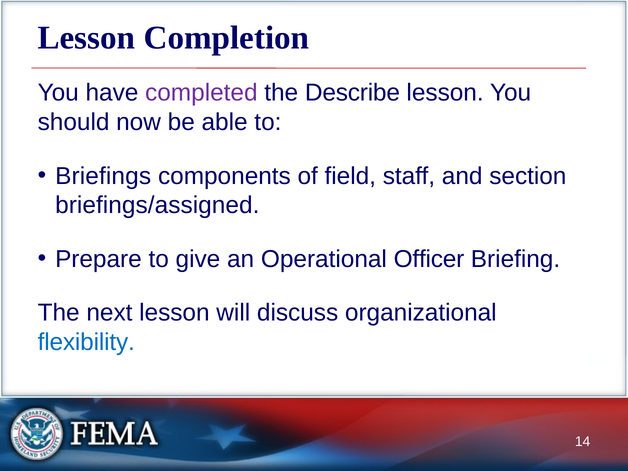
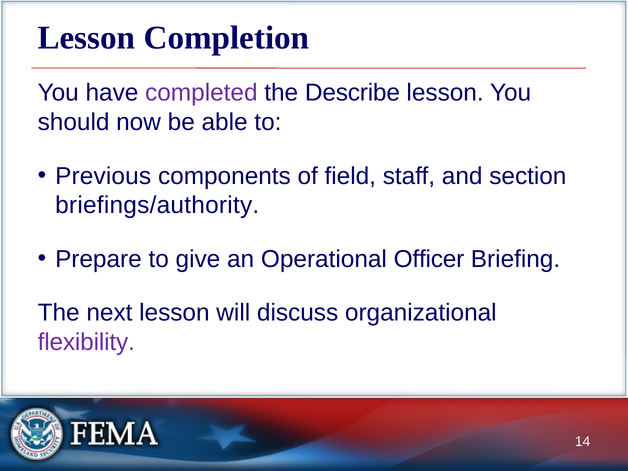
Briefings: Briefings -> Previous
briefings/assigned: briefings/assigned -> briefings/authority
flexibility colour: blue -> purple
